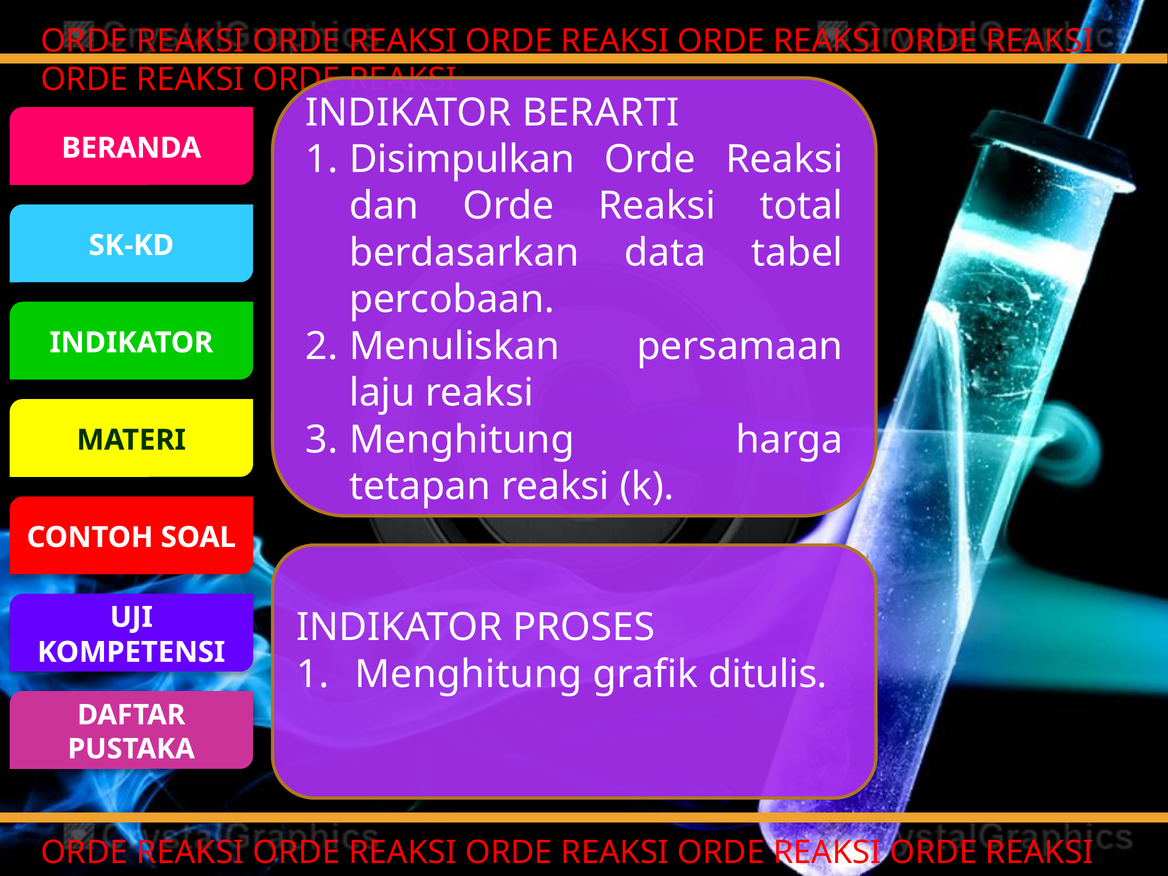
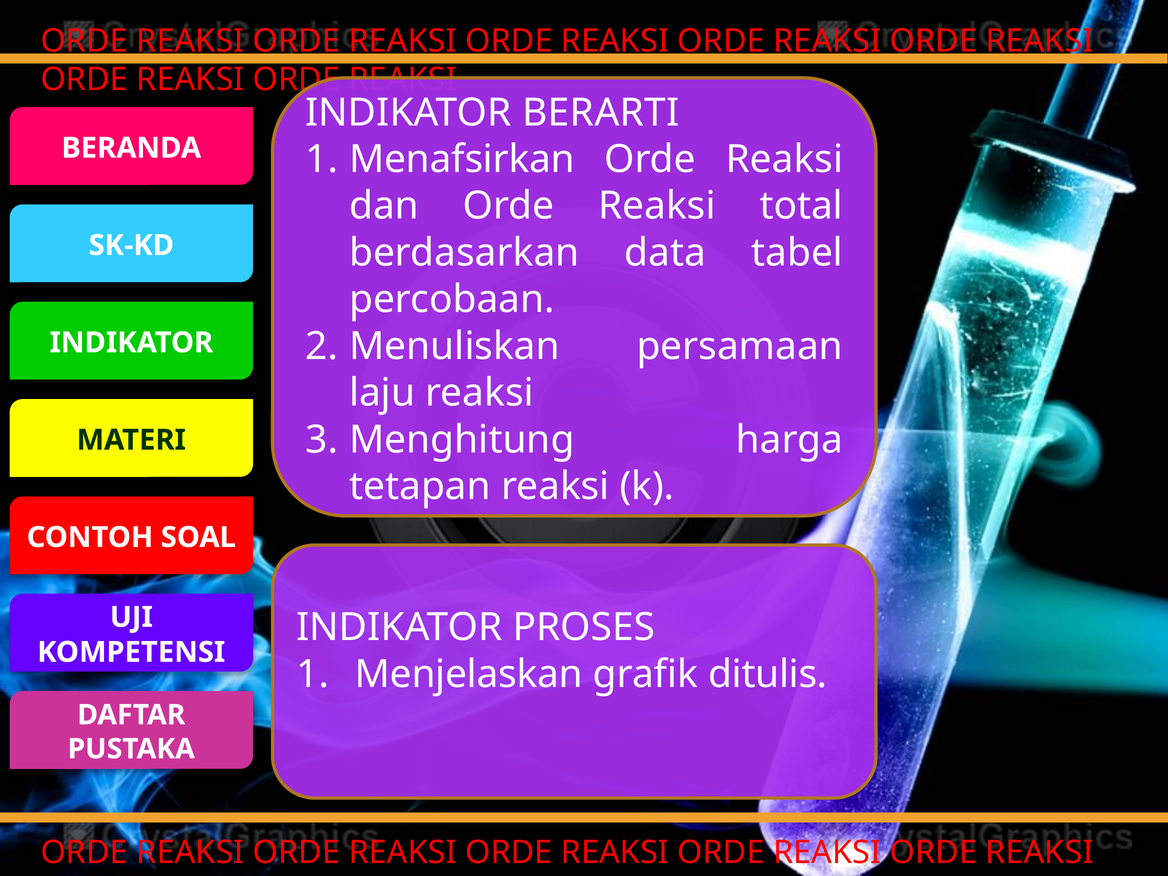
Disimpulkan: Disimpulkan -> Menafsirkan
Menghitung at (469, 674): Menghitung -> Menjelaskan
